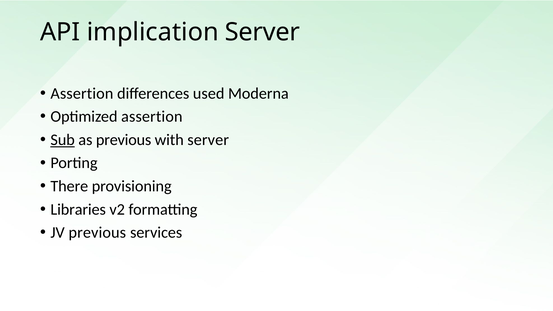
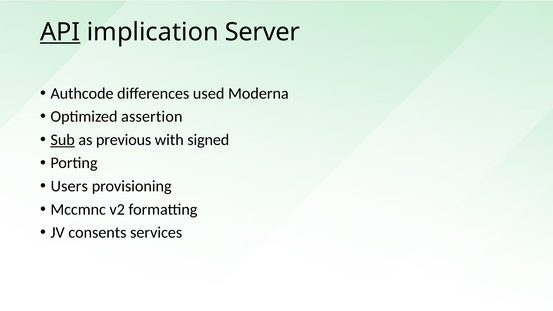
API underline: none -> present
Assertion at (82, 93): Assertion -> Authcode
with server: server -> signed
There: There -> Users
Libraries: Libraries -> Mccmnc
JV previous: previous -> consents
